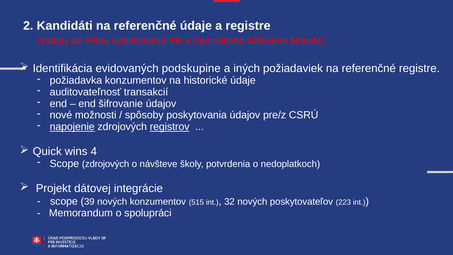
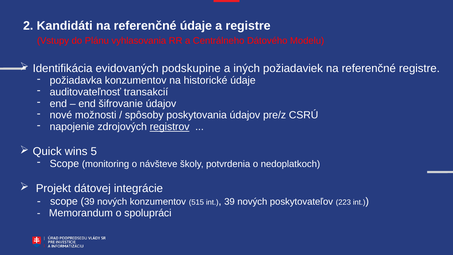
napojenie underline: present -> none
4: 4 -> 5
Scope zdrojových: zdrojových -> monitoring
32 at (229, 202): 32 -> 39
